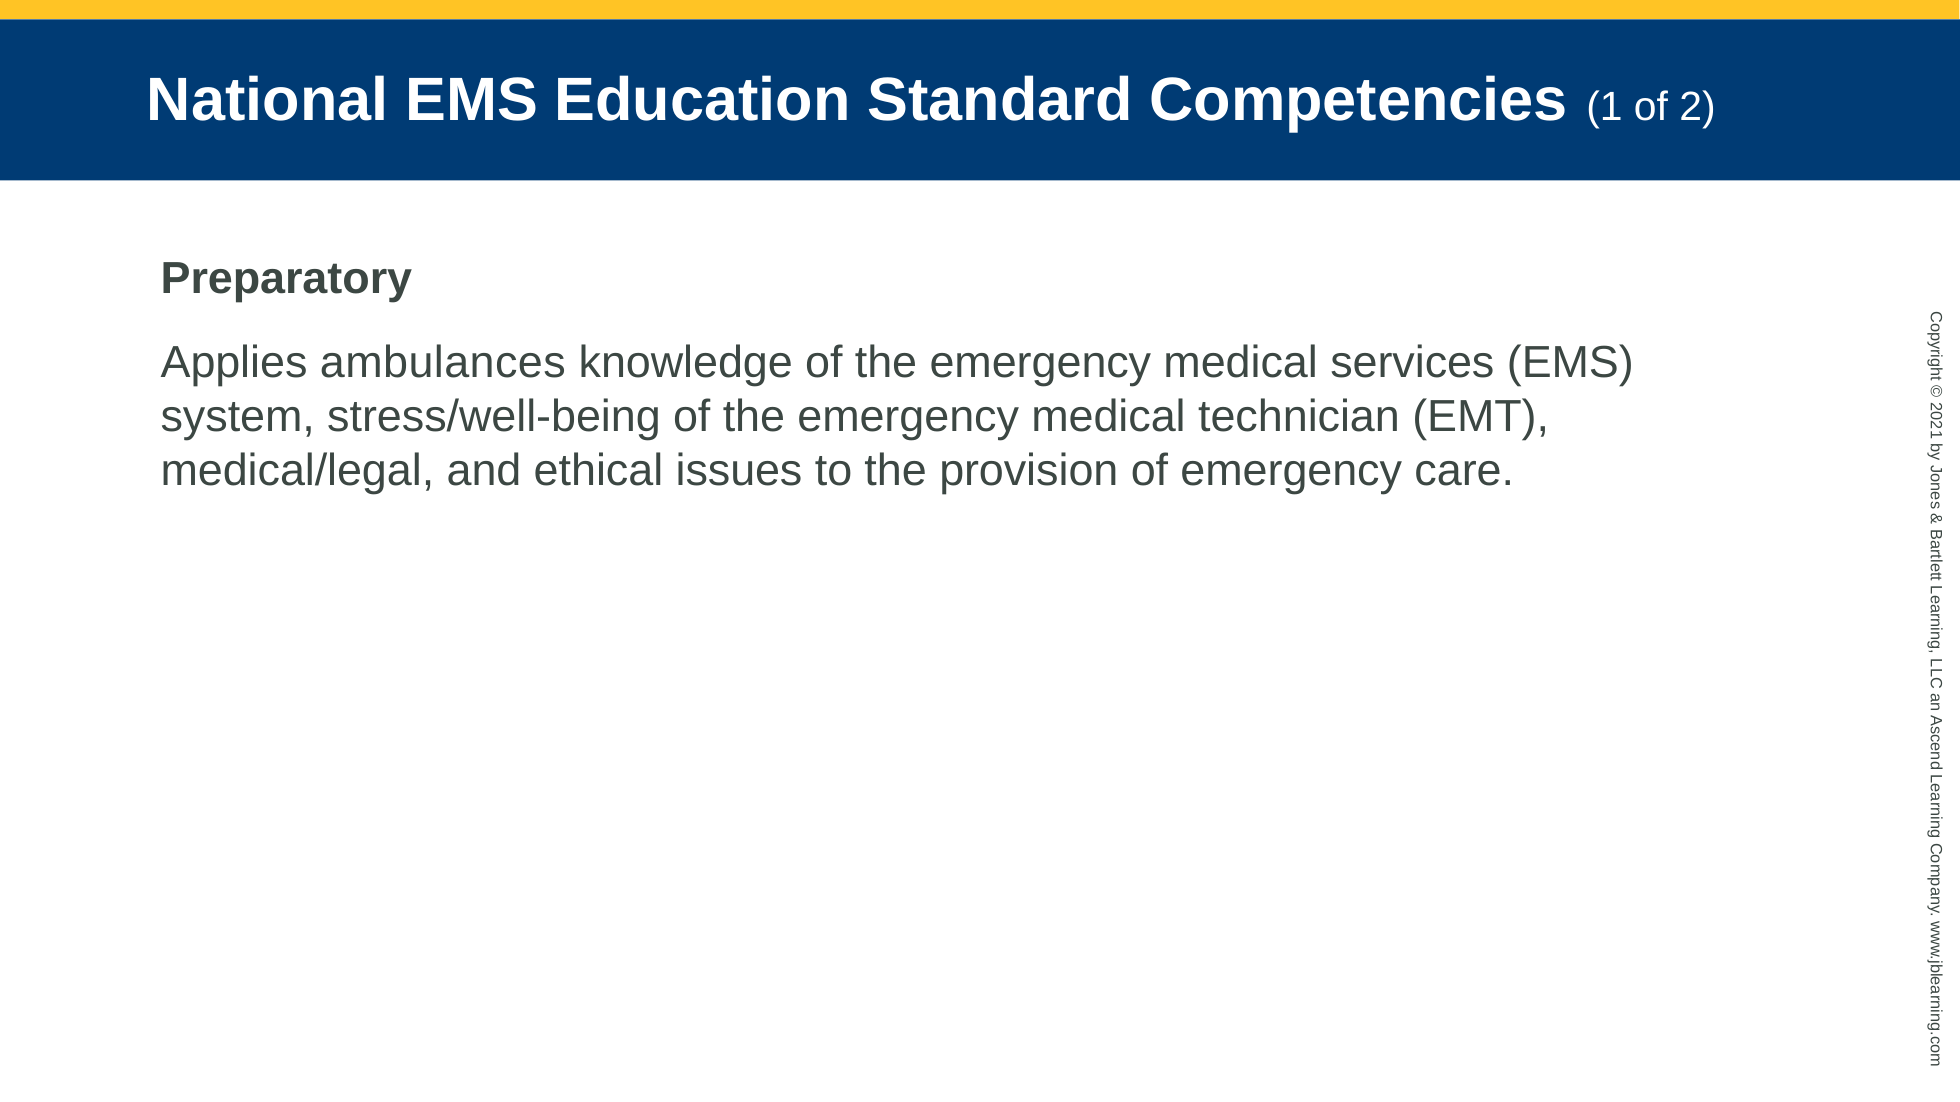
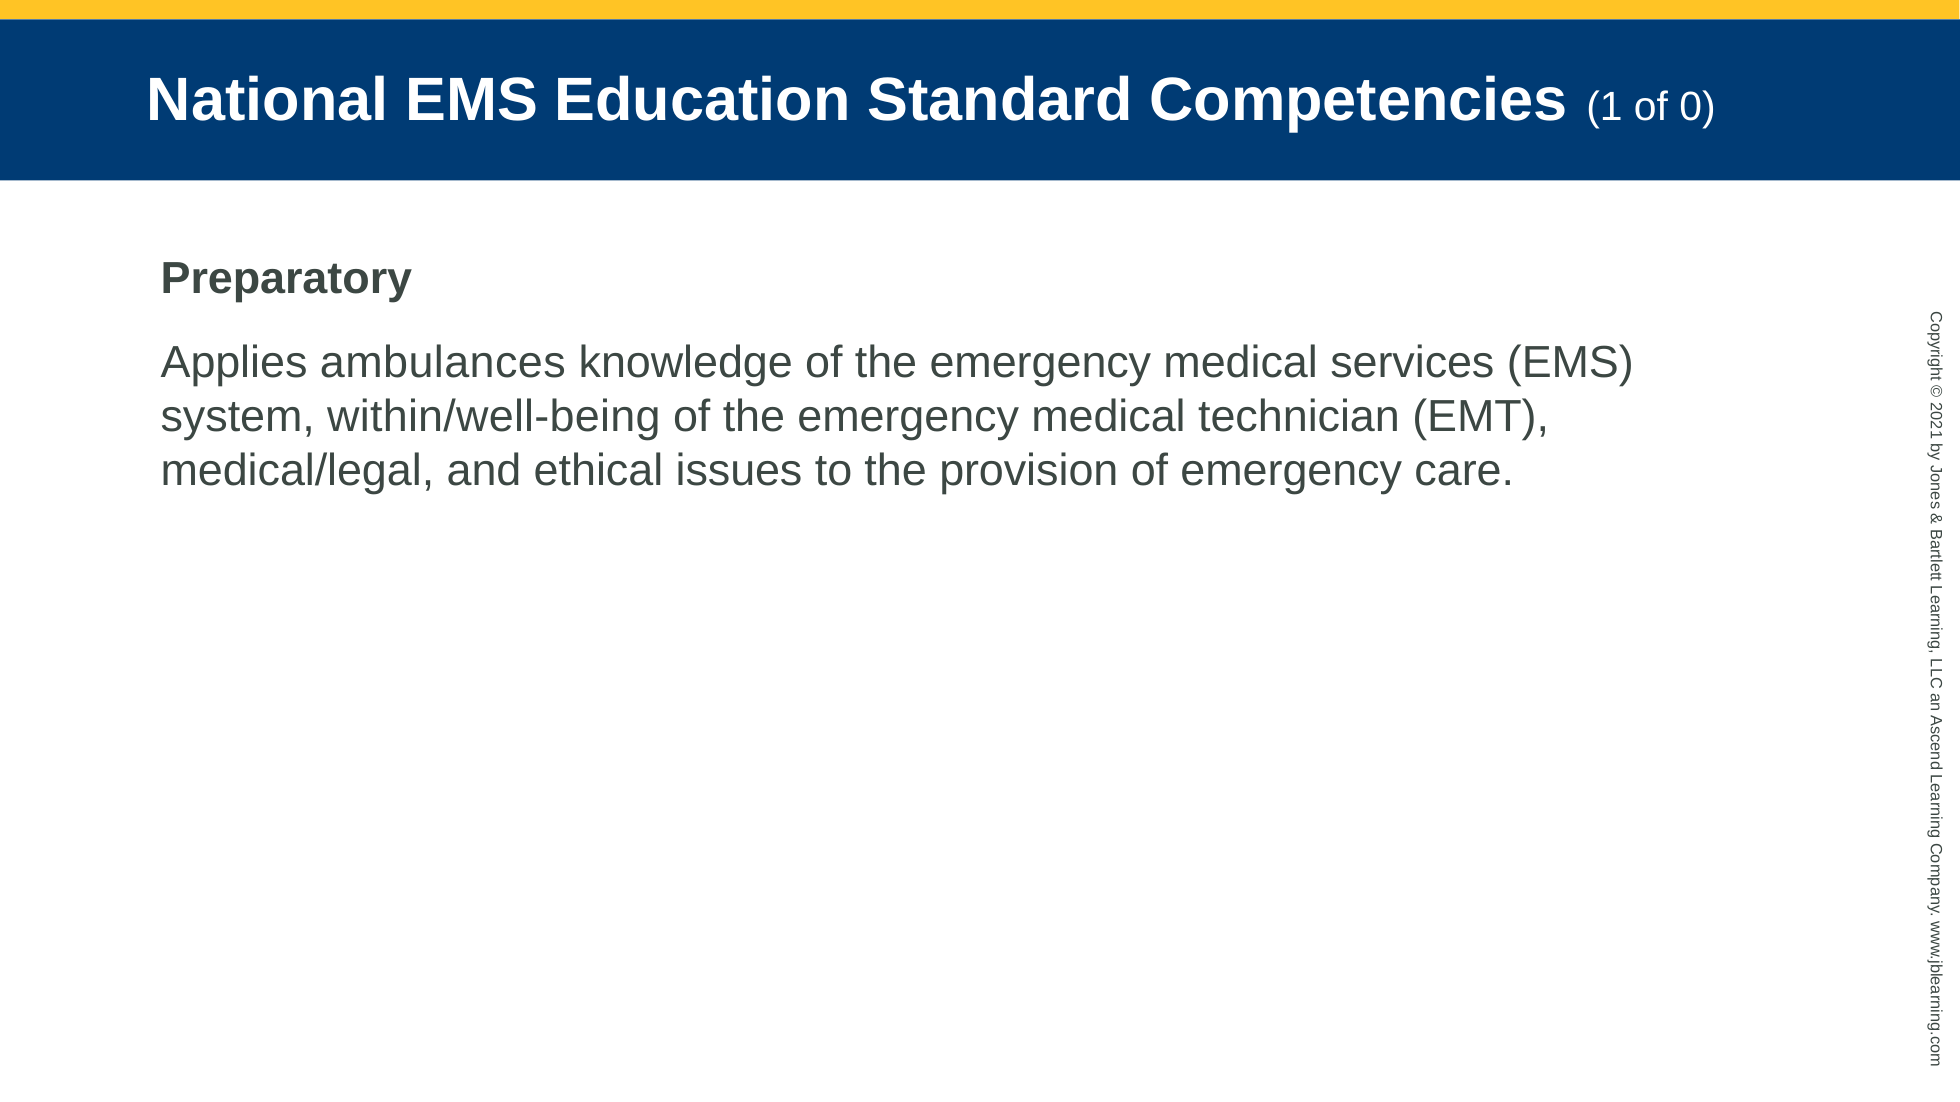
of 2: 2 -> 0
stress/well-being: stress/well-being -> within/well-being
